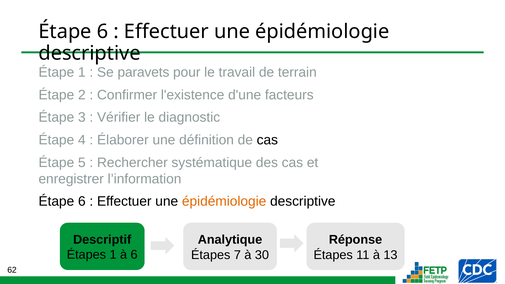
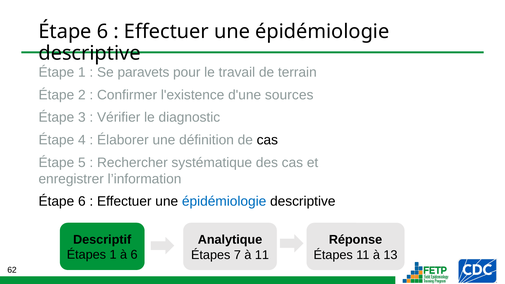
facteurs: facteurs -> sources
épidémiologie at (224, 202) colour: orange -> blue
à 30: 30 -> 11
